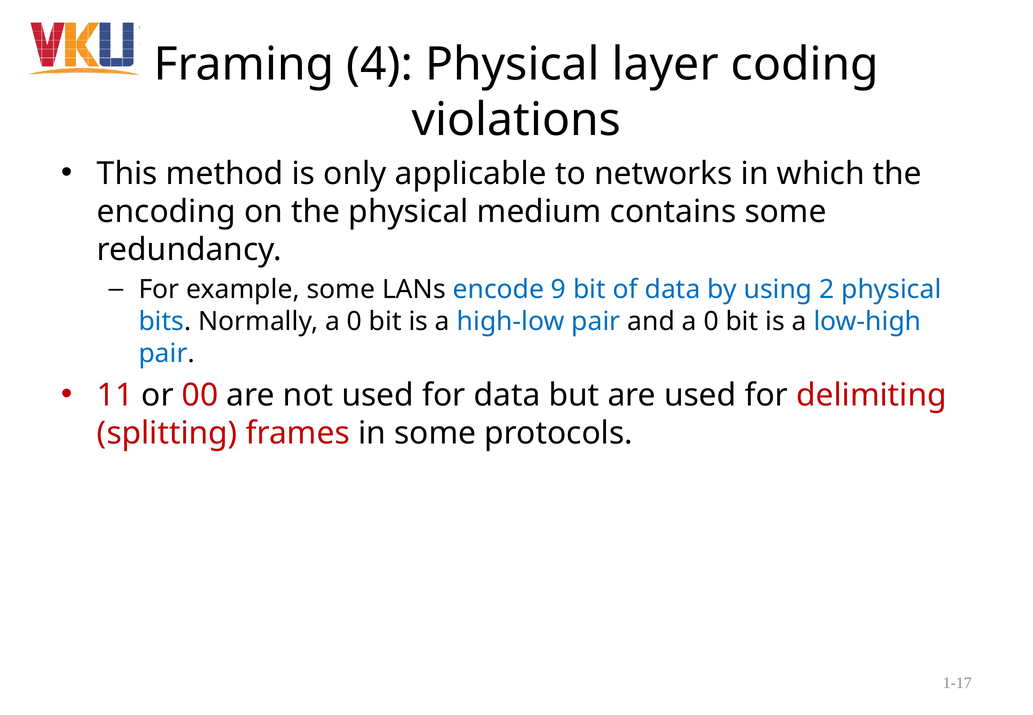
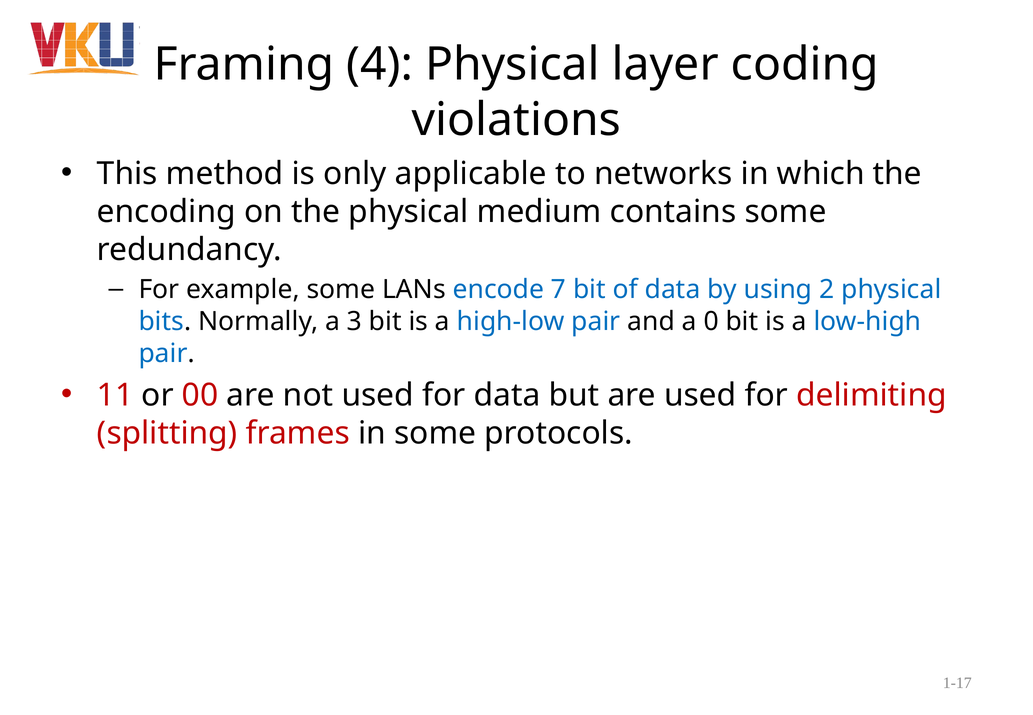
9: 9 -> 7
Normally a 0: 0 -> 3
